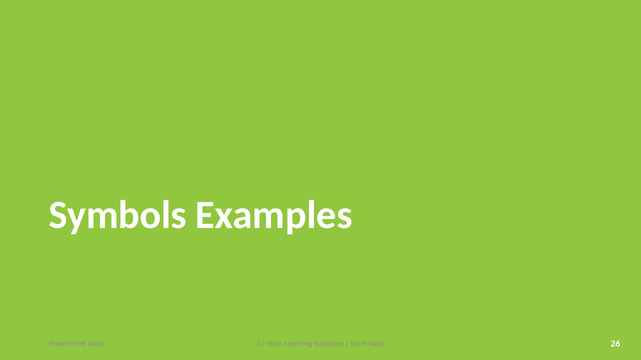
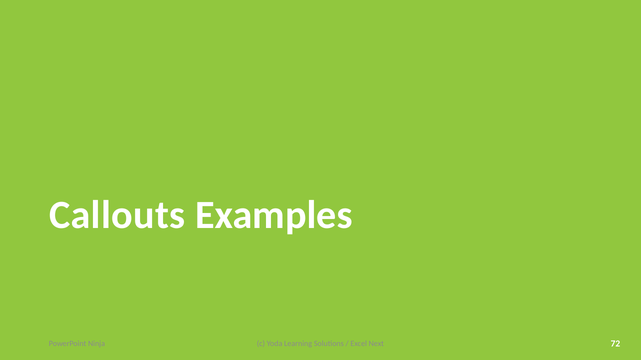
Symbols: Symbols -> Callouts
26: 26 -> 72
